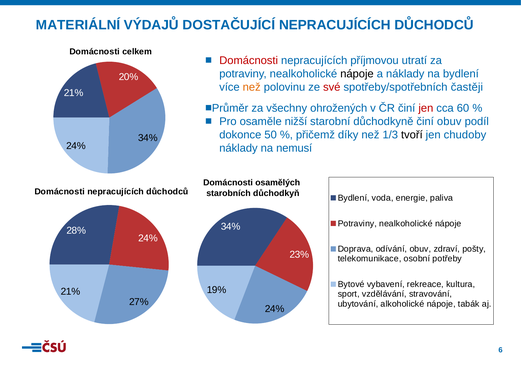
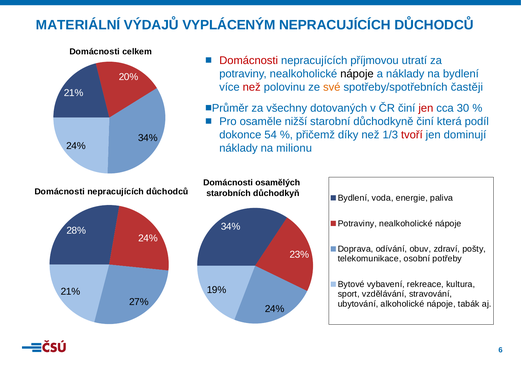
DOSTAČUJÍCÍ: DOSTAČUJÍCÍ -> VYPLÁCENÝM
než at (252, 87) colour: orange -> red
své colour: red -> orange
ohrožených: ohrožených -> dotovaných
60: 60 -> 30
činí obuv: obuv -> která
50: 50 -> 54
tvoří colour: black -> red
chudoby: chudoby -> dominují
nemusí: nemusí -> milionu
